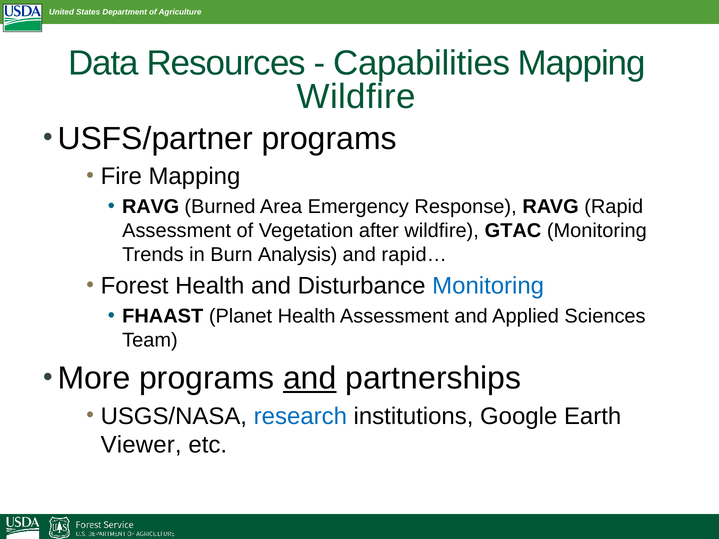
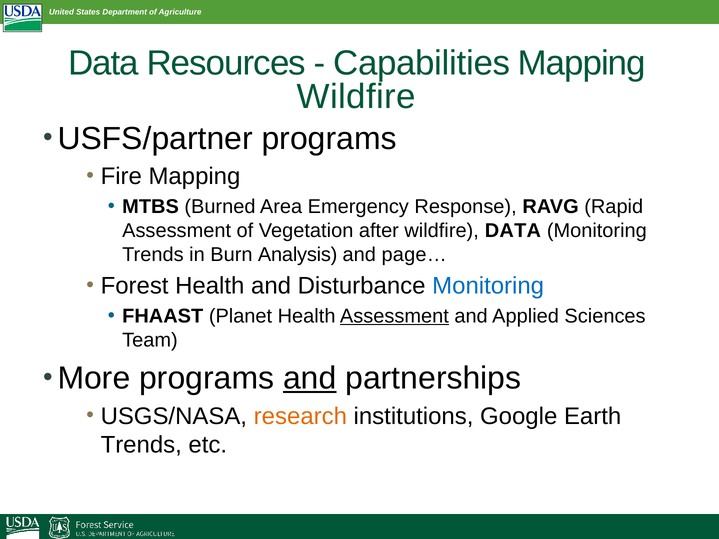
RAVG at (151, 207): RAVG -> MTBS
wildfire GTAC: GTAC -> DATA
rapid…: rapid… -> page…
Assessment at (394, 316) underline: none -> present
research colour: blue -> orange
Viewer at (141, 445): Viewer -> Trends
